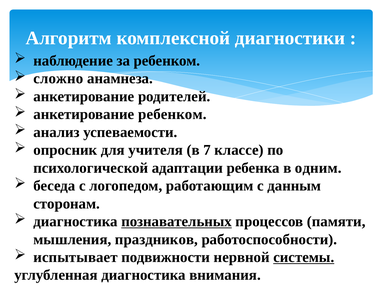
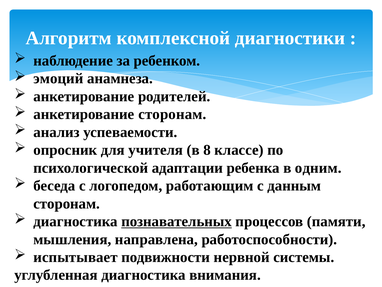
сложно: сложно -> эмоций
анкетирование ребенком: ребенком -> сторонам
7: 7 -> 8
праздников: праздников -> направлена
системы underline: present -> none
